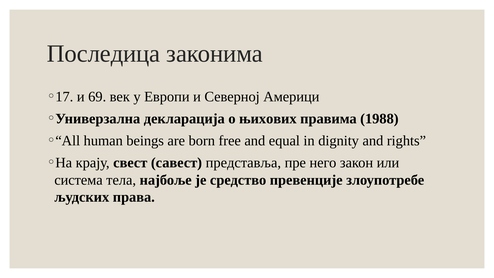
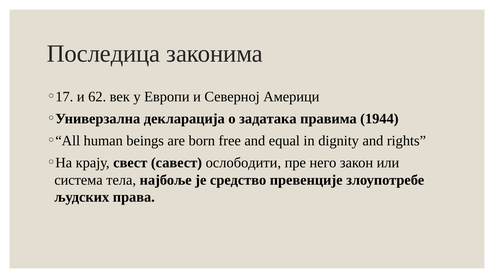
69: 69 -> 62
њихових: њихових -> задатака
1988: 1988 -> 1944
представља: представља -> ослободити
